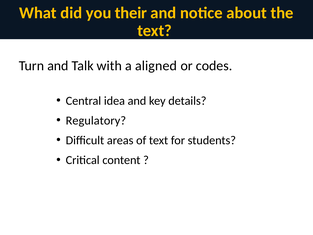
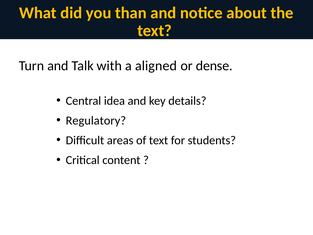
their: their -> than
codes: codes -> dense
